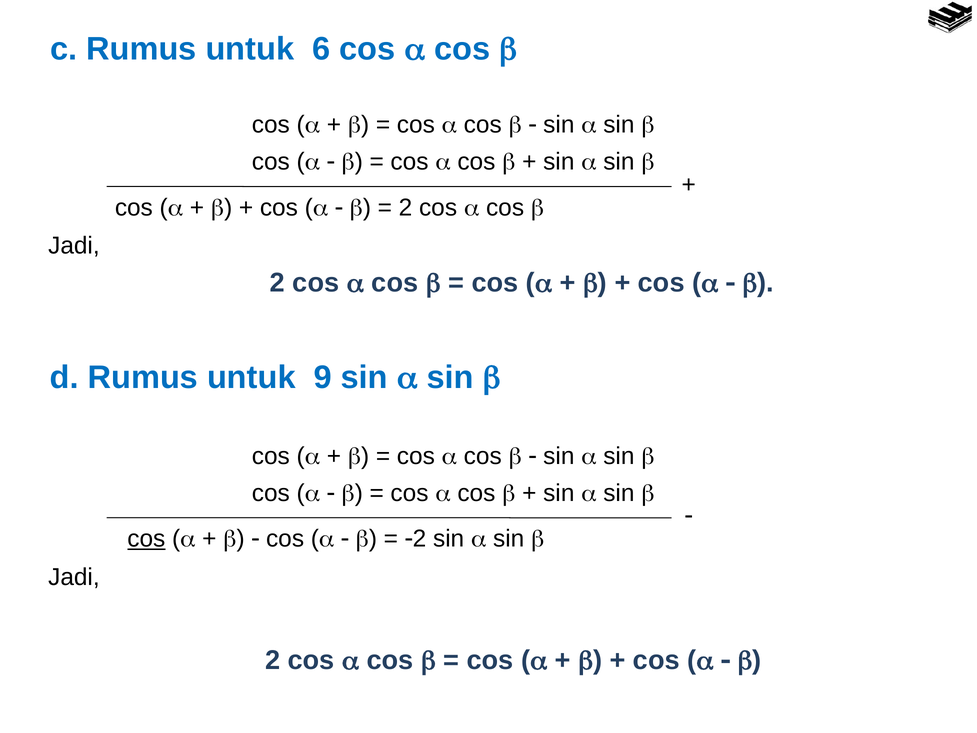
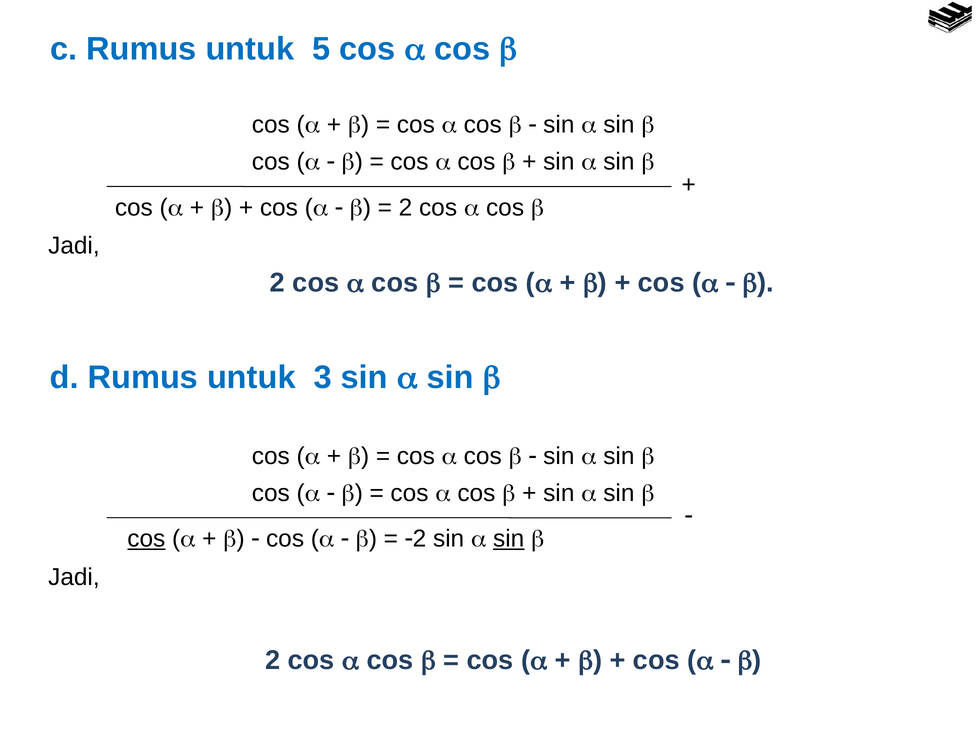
6: 6 -> 5
9: 9 -> 3
sin at (509, 539) underline: none -> present
